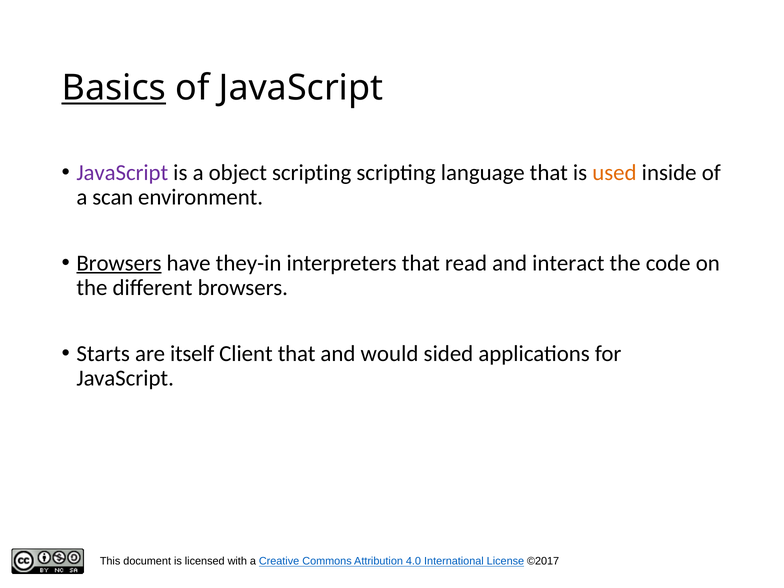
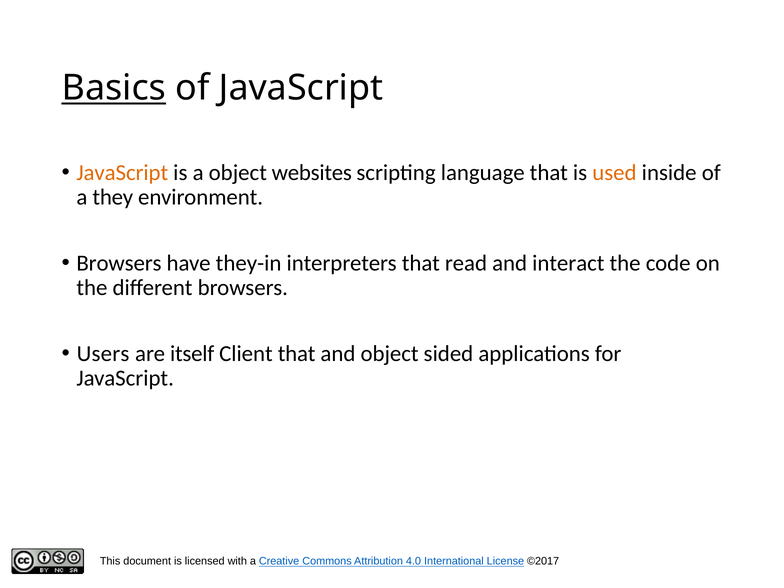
JavaScript at (122, 173) colour: purple -> orange
object scripting: scripting -> websites
scan: scan -> they
Browsers at (119, 263) underline: present -> none
Starts: Starts -> Users
and would: would -> object
